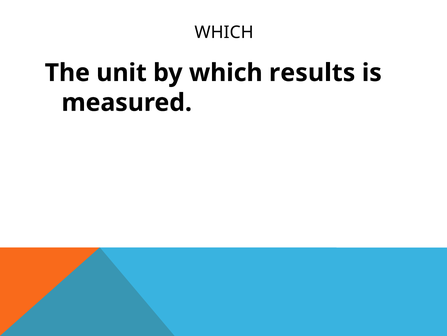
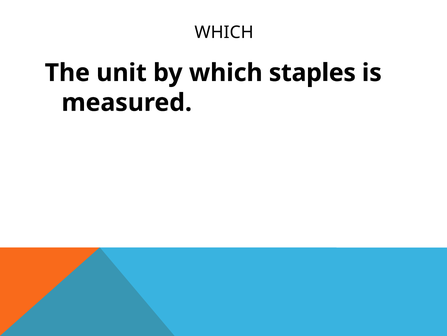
results: results -> staples
